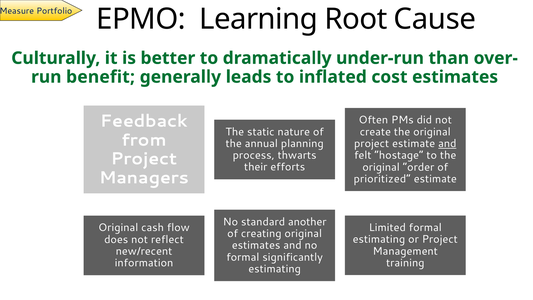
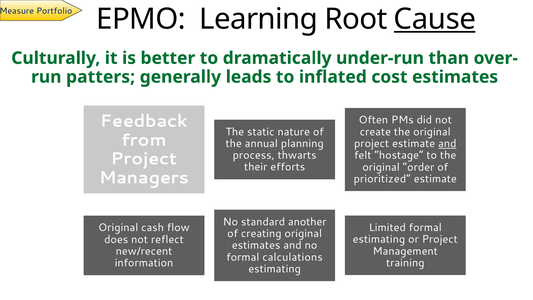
Cause underline: none -> present
benefit: benefit -> patters
significantly: significantly -> calculations
